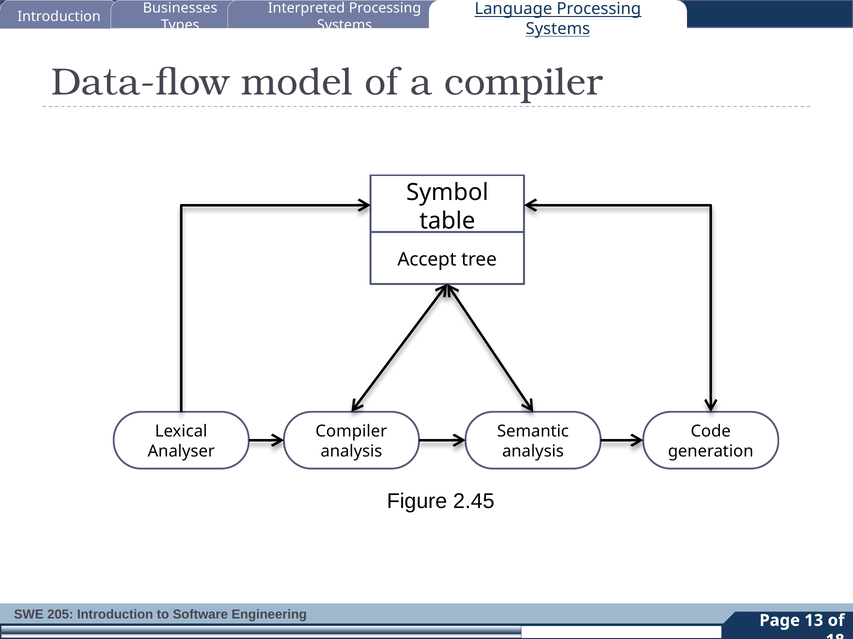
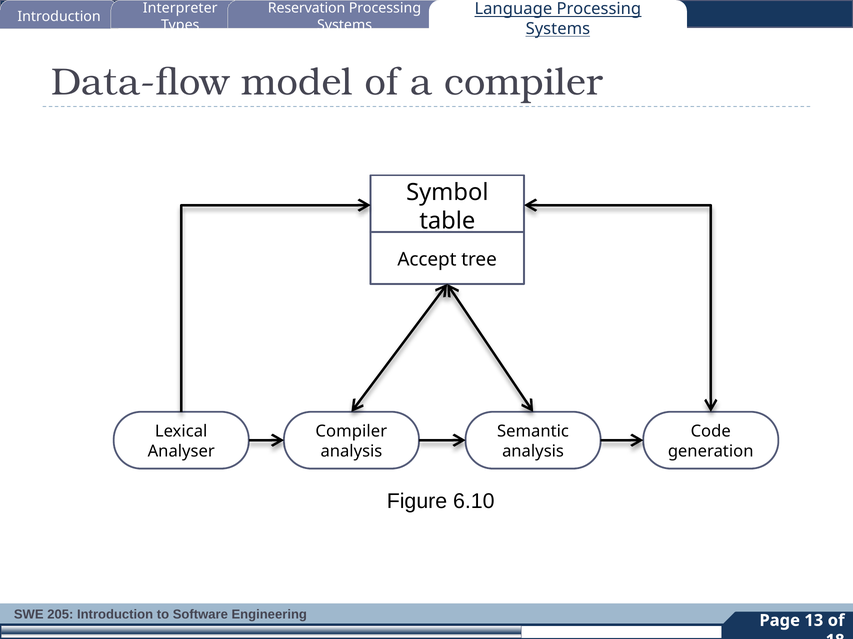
Businesses: Businesses -> Interpreter
Interpreted: Interpreted -> Reservation
2.45: 2.45 -> 6.10
